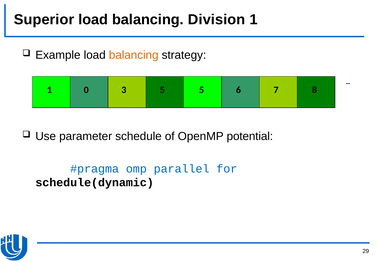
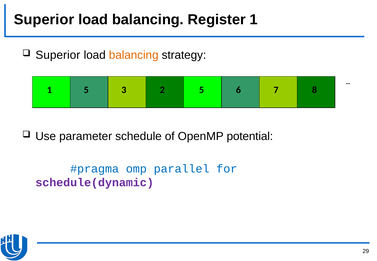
Division: Division -> Register
Example at (58, 55): Example -> Superior
1 0: 0 -> 5
3 5: 5 -> 2
schedule(dynamic colour: black -> purple
